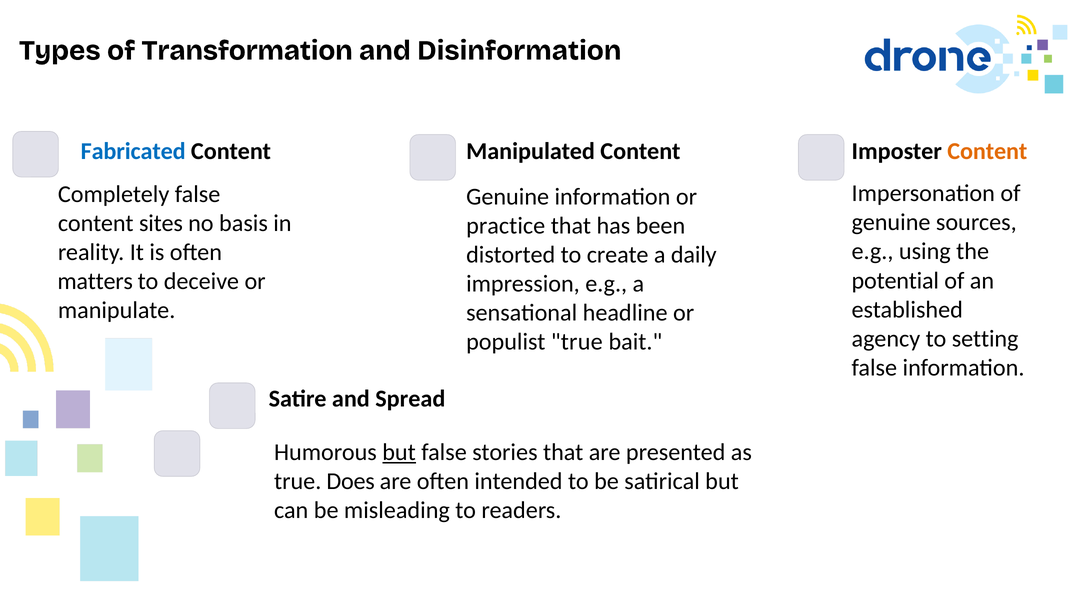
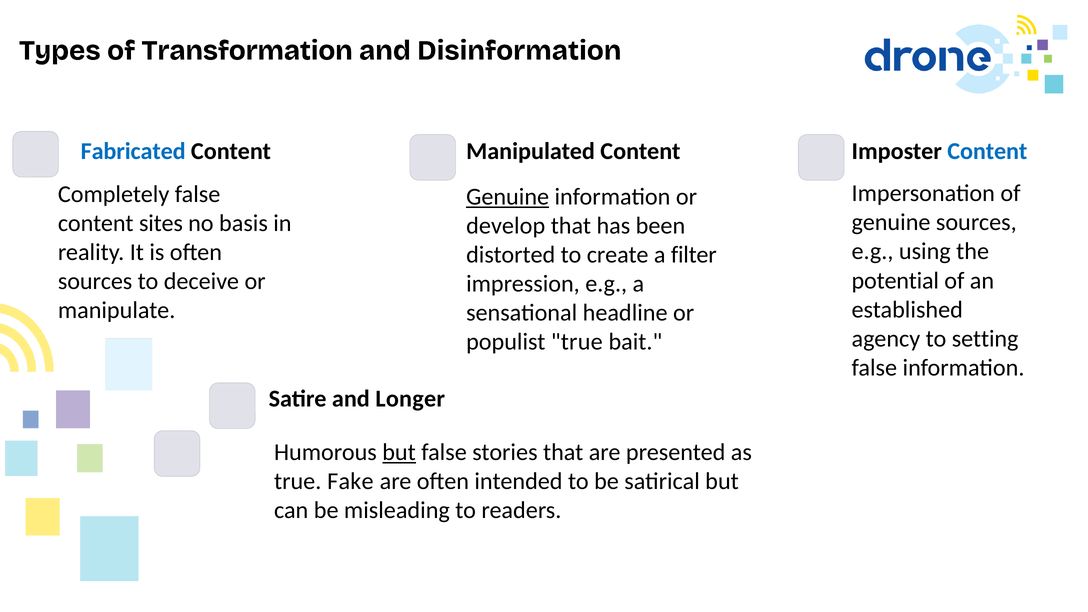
Content at (987, 151) colour: orange -> blue
Genuine at (508, 197) underline: none -> present
practice: practice -> develop
daily: daily -> filter
matters at (95, 281): matters -> sources
Spread: Spread -> Longer
Does: Does -> Fake
